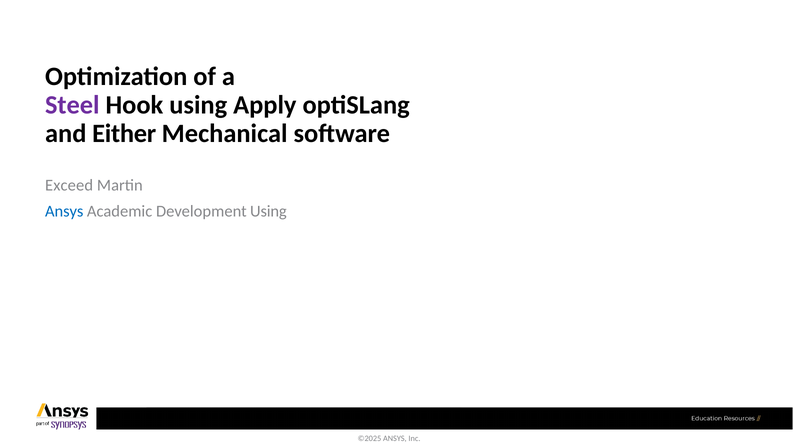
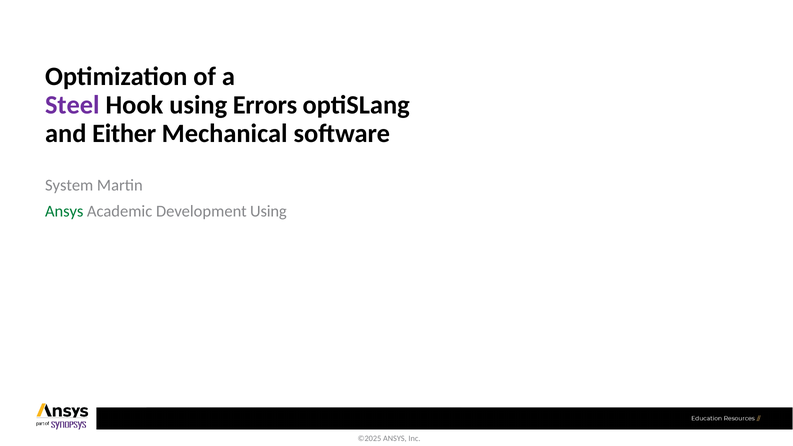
Apply: Apply -> Errors
Exceed: Exceed -> System
Ansys at (64, 211) colour: blue -> green
